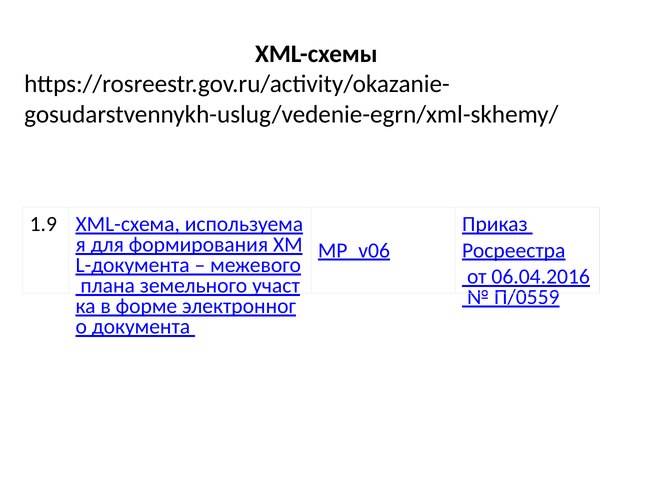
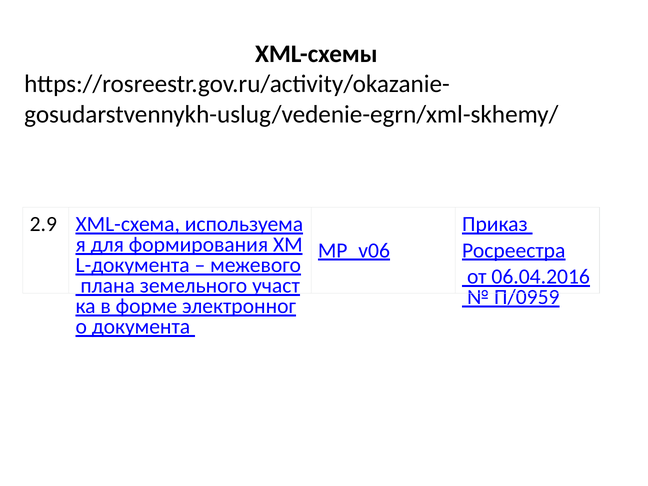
1.9: 1.9 -> 2.9
П/0559: П/0559 -> П/0959
